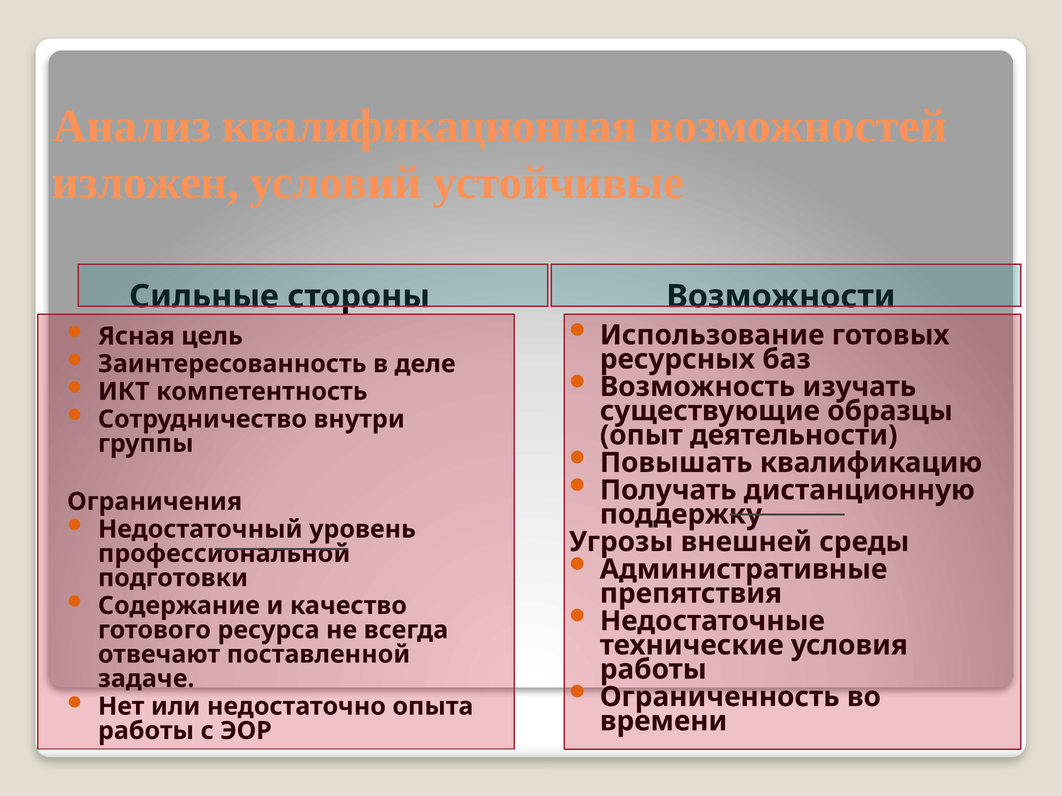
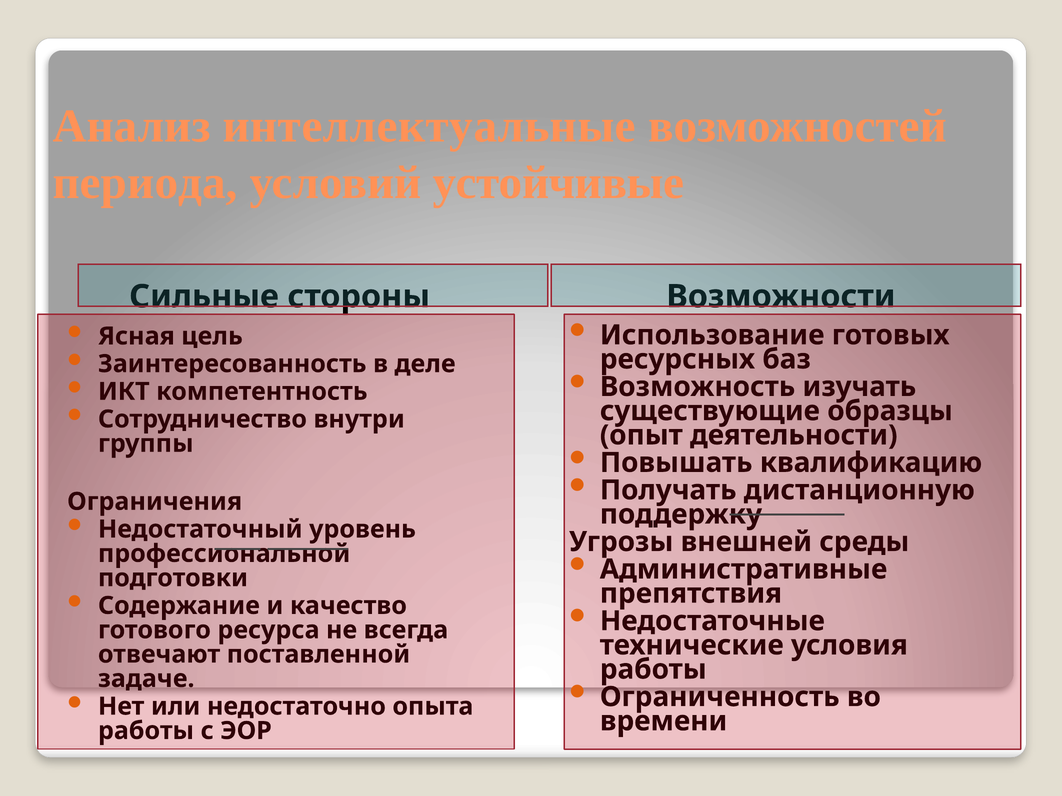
квалификационная: квалификационная -> интеллектуальные
изложен: изложен -> периода
